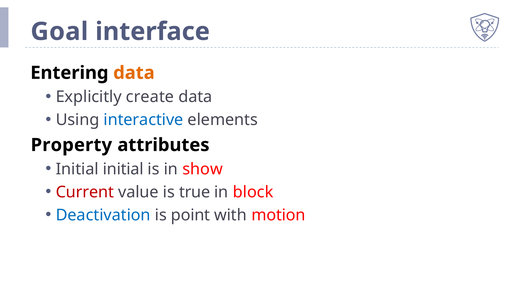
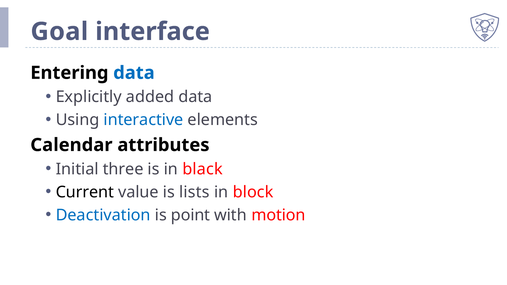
data at (134, 73) colour: orange -> blue
create: create -> added
Property: Property -> Calendar
Initial initial: initial -> three
show: show -> black
Current colour: red -> black
true: true -> lists
